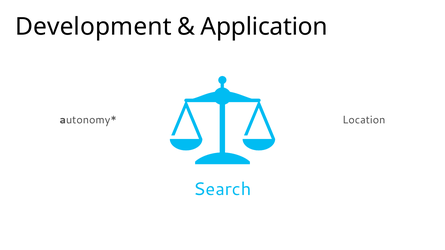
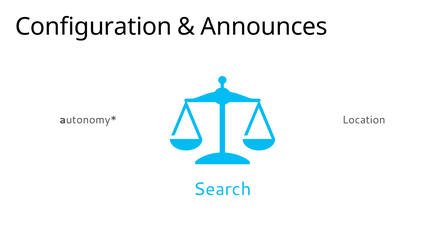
Development: Development -> Configuration
Application: Application -> Announces
